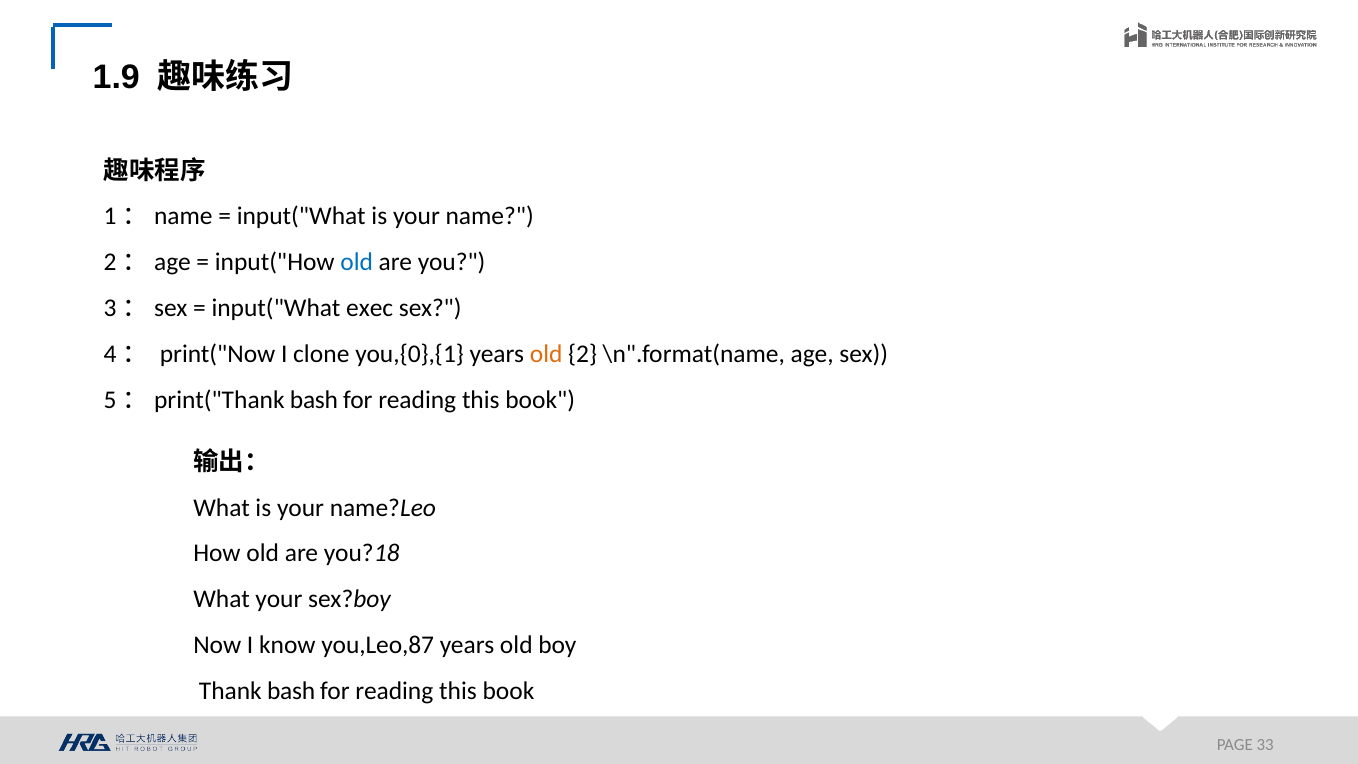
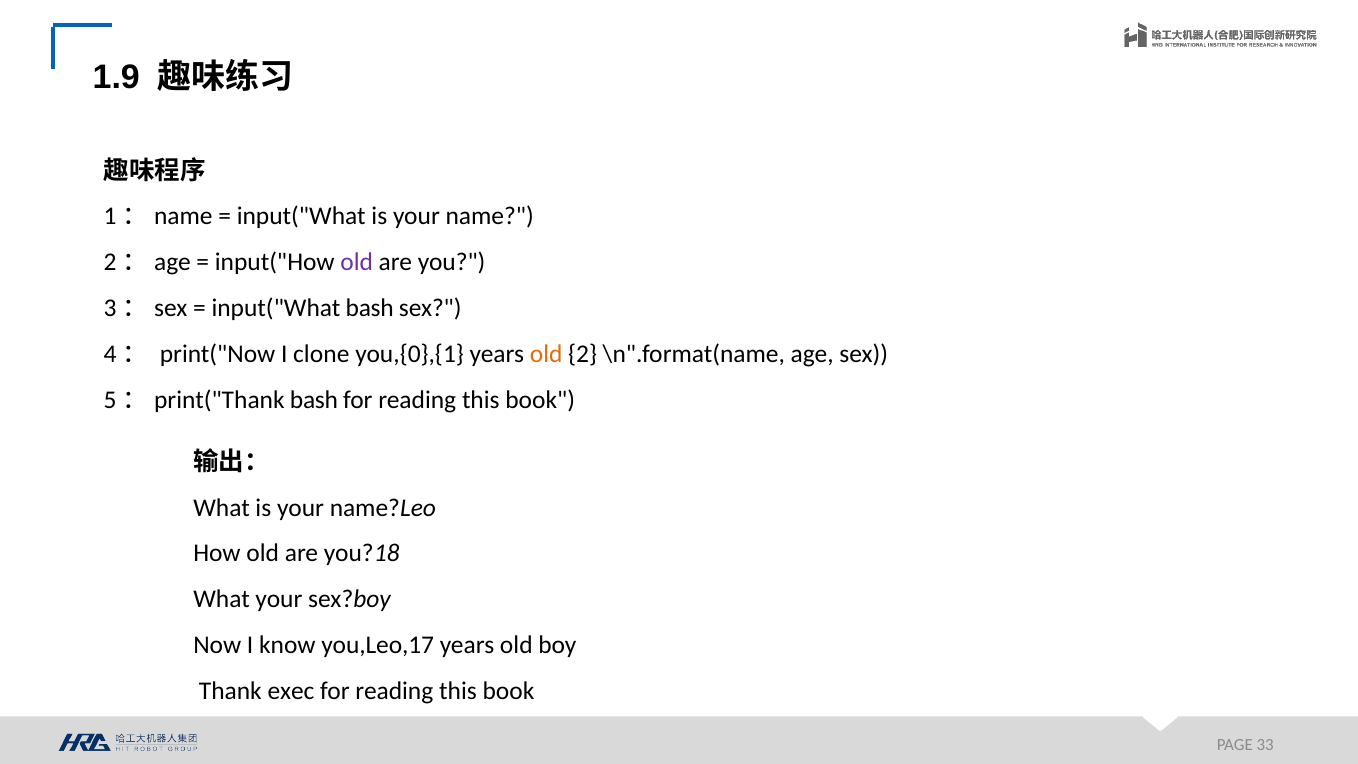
old at (357, 262) colour: blue -> purple
input("What exec: exec -> bash
you,Leo,87: you,Leo,87 -> you,Leo,17
Thank bash: bash -> exec
